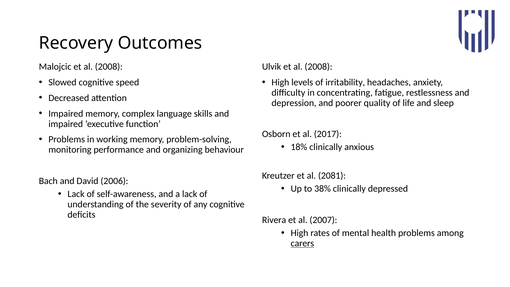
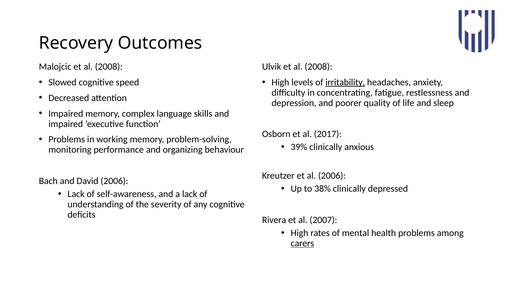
irritability underline: none -> present
18%: 18% -> 39%
al 2081: 2081 -> 2006
